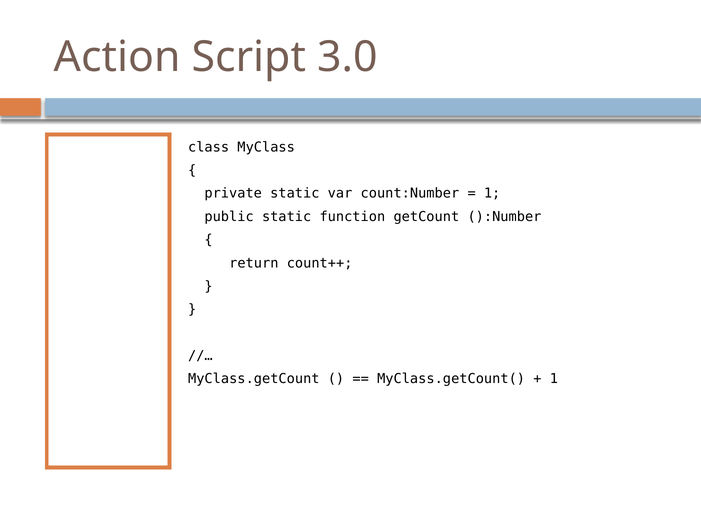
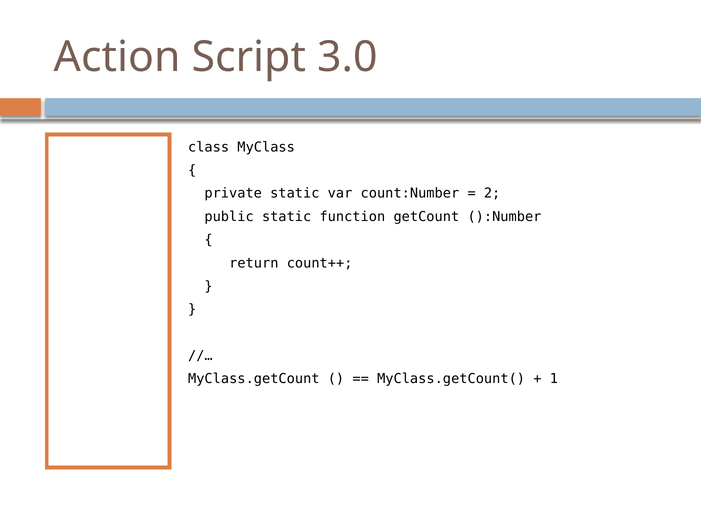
1 at (492, 193): 1 -> 2
